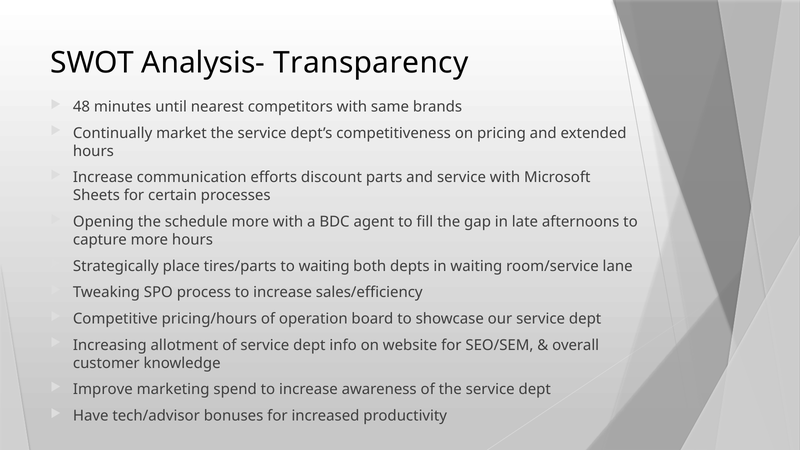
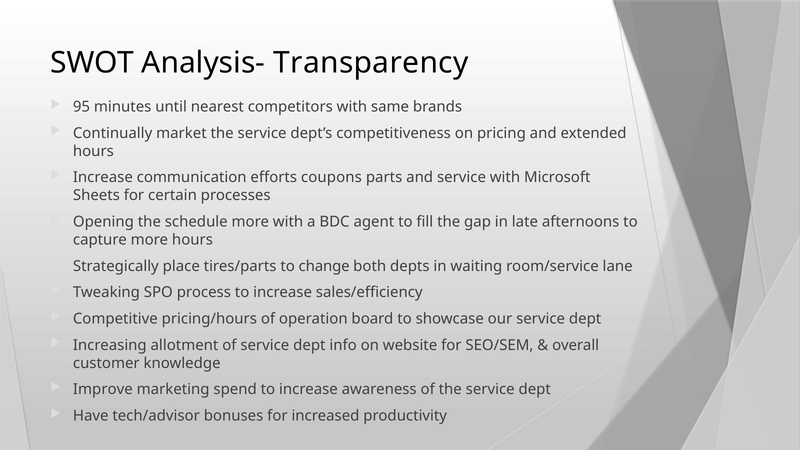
48: 48 -> 95
discount: discount -> coupons
to waiting: waiting -> change
